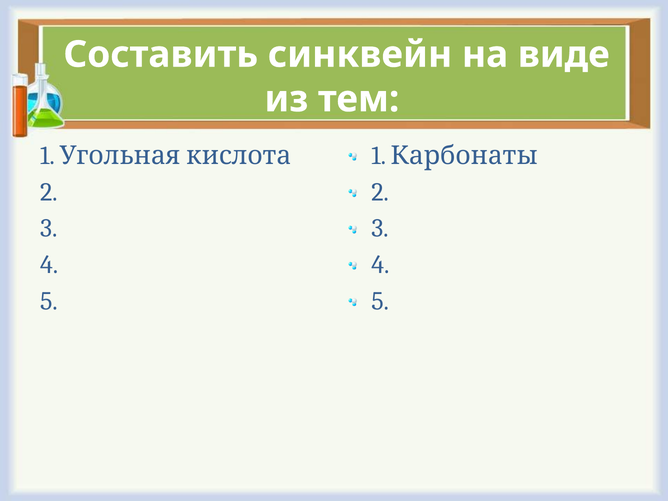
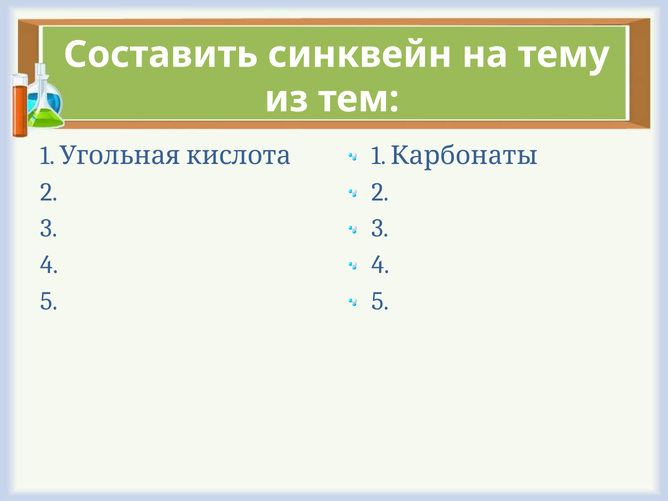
виде: виде -> тему
